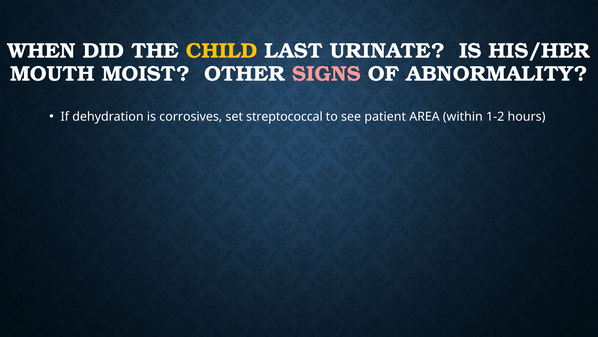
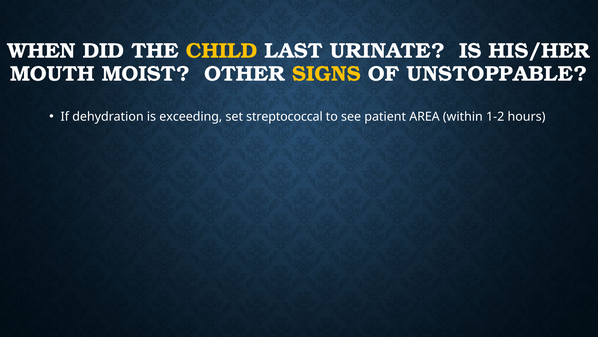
SIGNS colour: pink -> yellow
ABNORMALITY: ABNORMALITY -> UNSTOPPABLE
corrosives: corrosives -> exceeding
